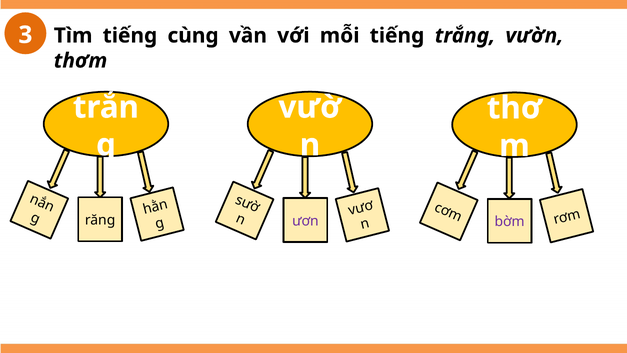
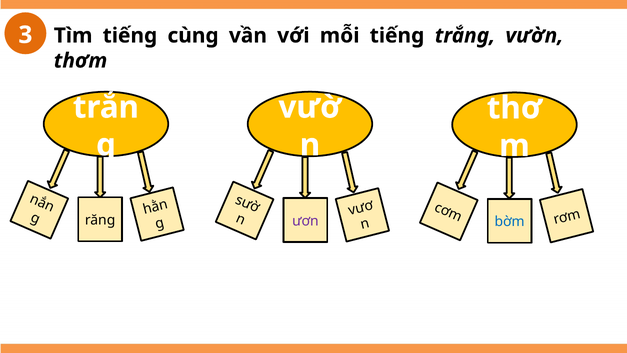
bờm colour: purple -> blue
